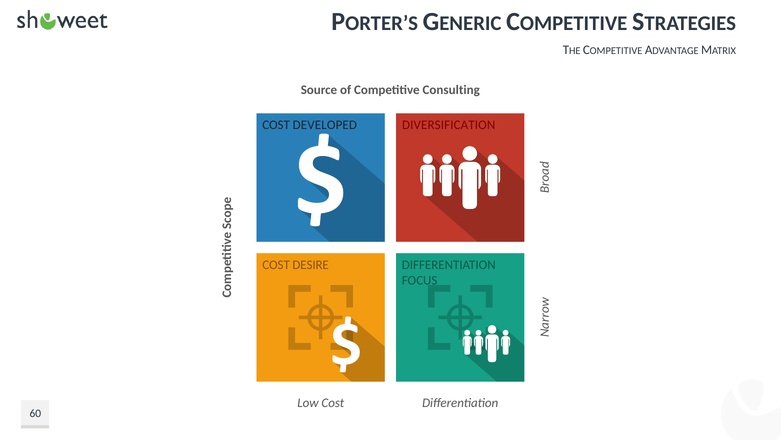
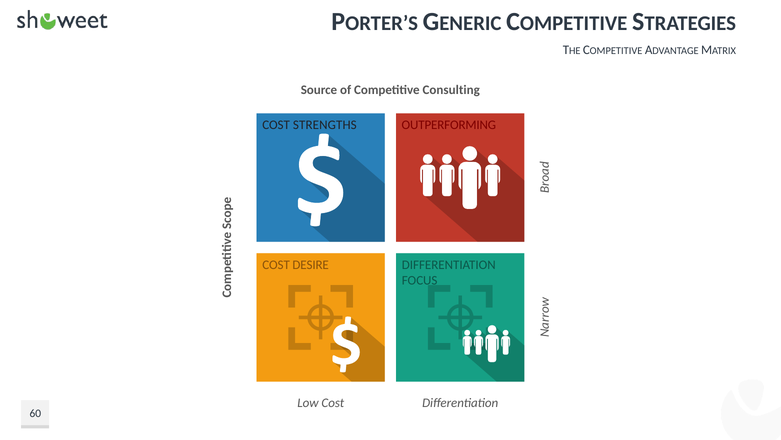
DEVELOPED: DEVELOPED -> STRENGTHS
DIVERSIFICATION: DIVERSIFICATION -> OUTPERFORMING
